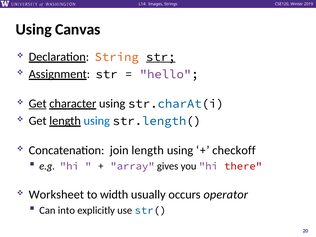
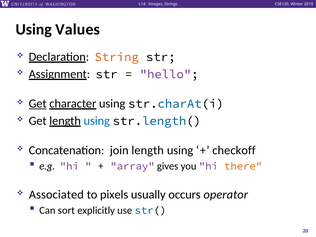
Canvas: Canvas -> Values
str at (161, 57) underline: present -> none
there colour: red -> orange
Worksheet: Worksheet -> Associated
width: width -> pixels
into: into -> sort
